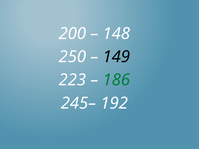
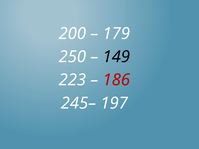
148: 148 -> 179
186 colour: green -> red
192: 192 -> 197
